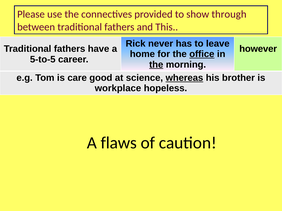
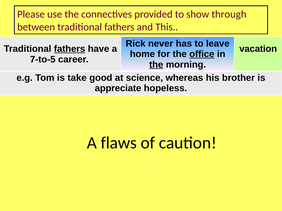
fathers at (70, 49) underline: none -> present
however: however -> vacation
5-to-5: 5-to-5 -> 7-to-5
care: care -> take
whereas underline: present -> none
workplace: workplace -> appreciate
